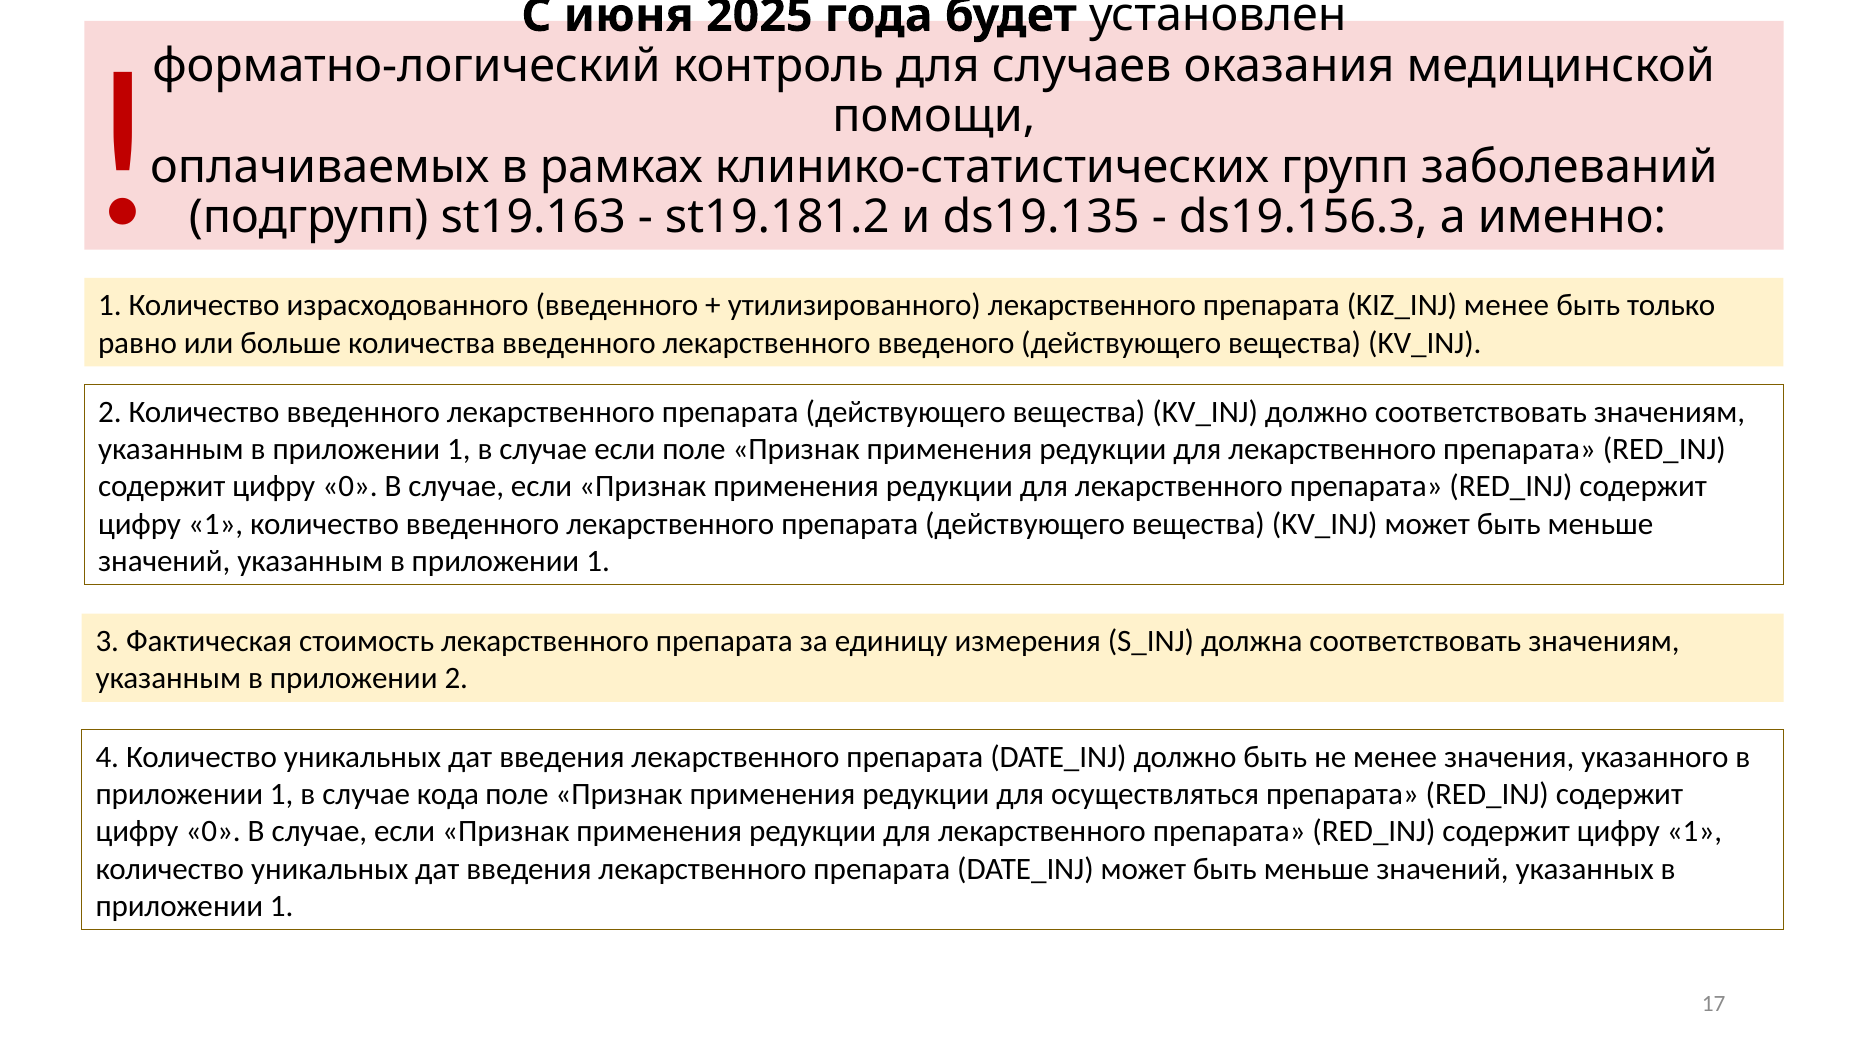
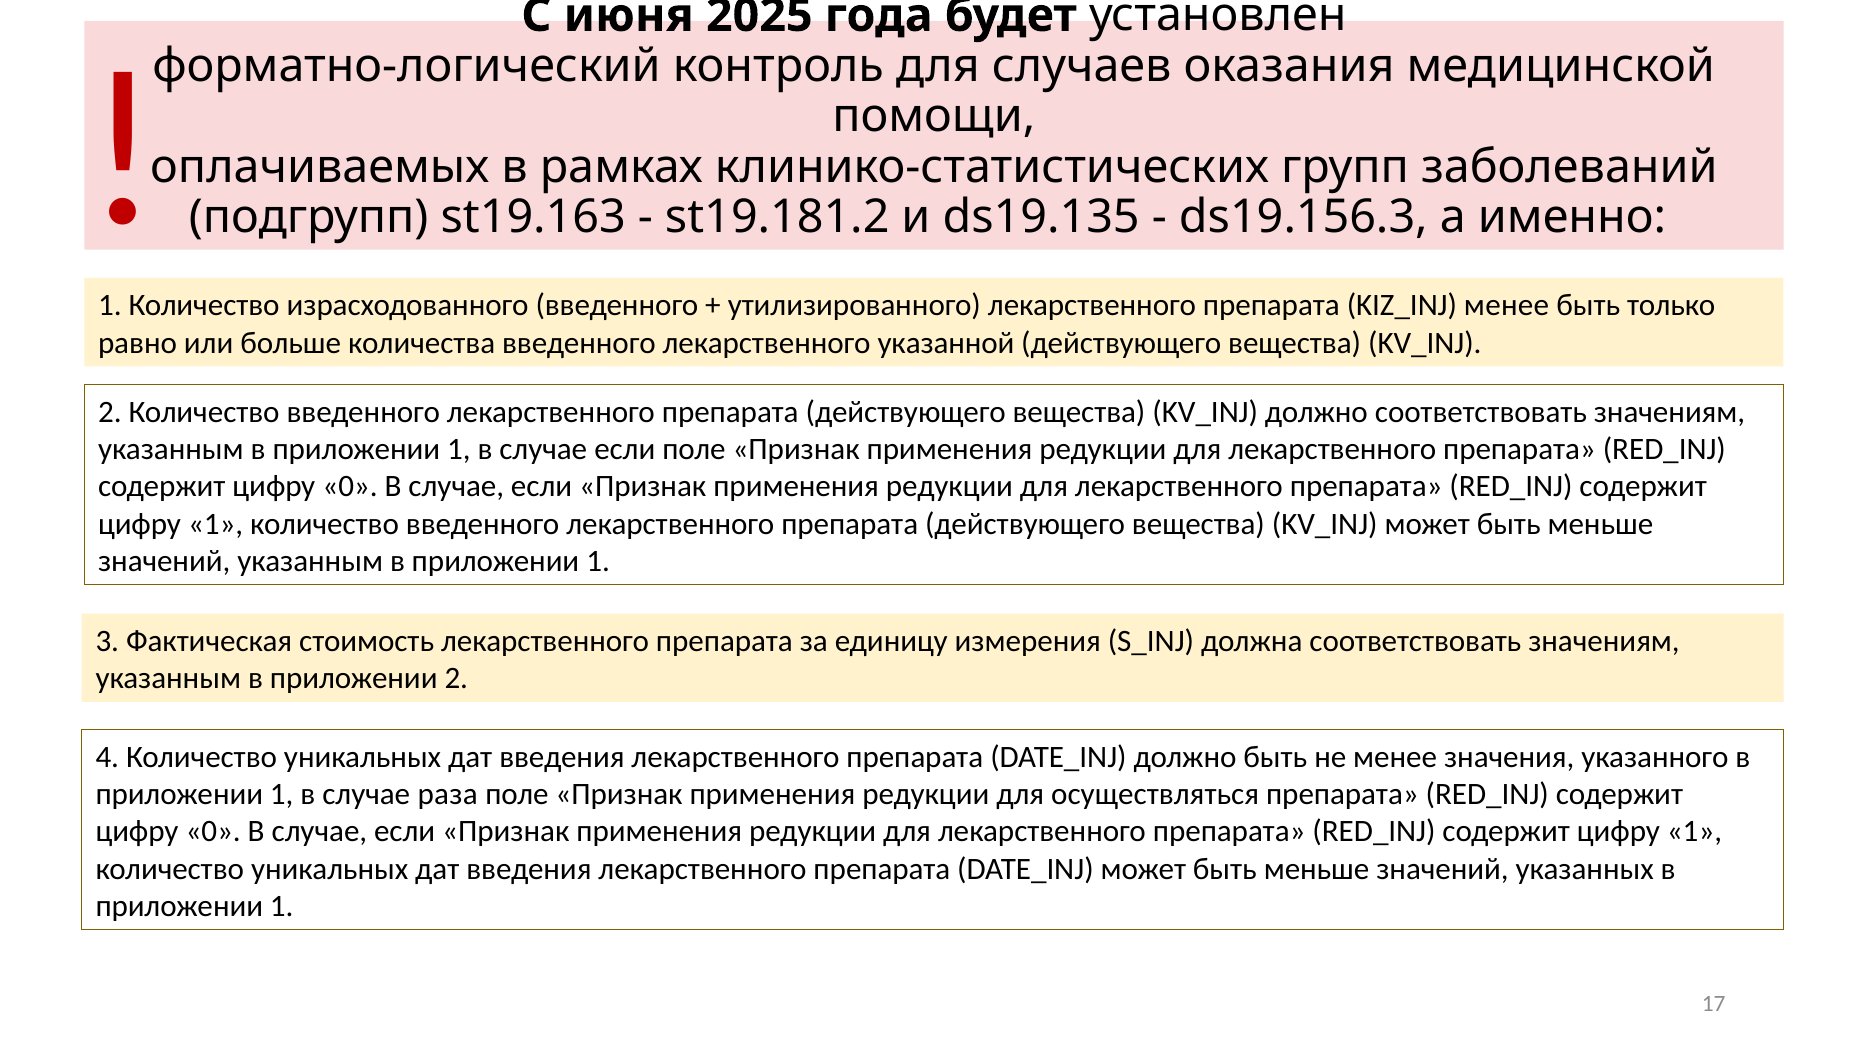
введеного: введеного -> указанной
кода: кода -> раза
